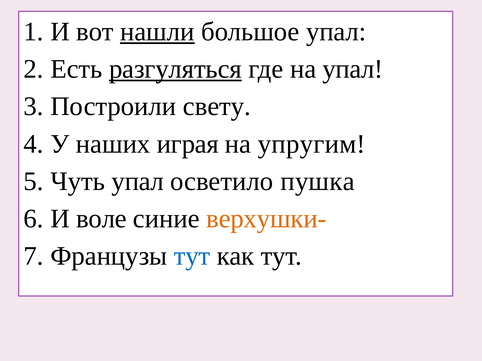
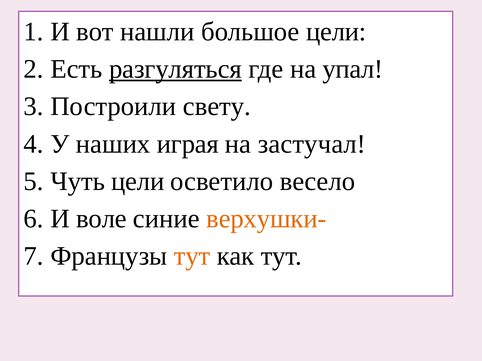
нашли underline: present -> none
большое упал: упал -> цели
упругим: упругим -> застучал
Чуть упал: упал -> цели
пушка: пушка -> весело
тут at (192, 257) colour: blue -> orange
